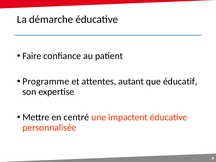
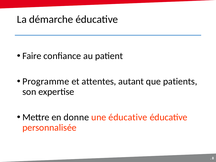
éducatif: éducatif -> patients
centré: centré -> donne
une impactent: impactent -> éducative
